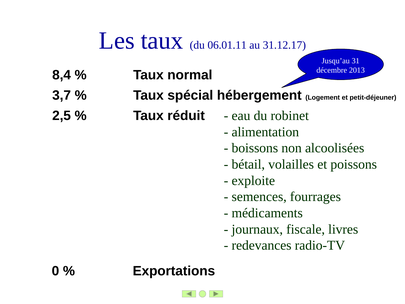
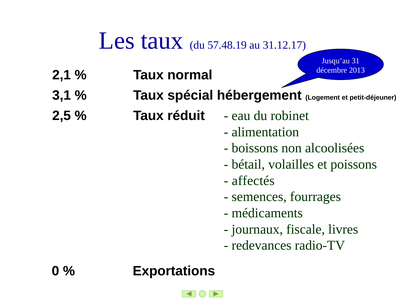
06.01.11: 06.01.11 -> 57.48.19
8,4: 8,4 -> 2,1
3,7: 3,7 -> 3,1
exploite: exploite -> affectés
